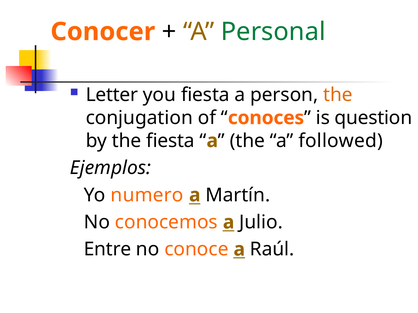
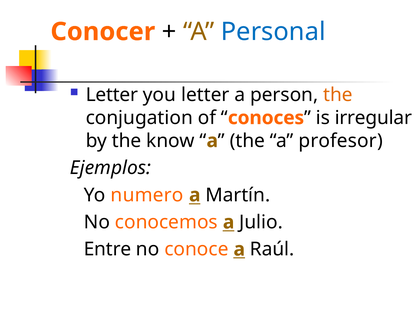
Personal colour: green -> blue
you fiesta: fiesta -> letter
question: question -> irregular
the fiesta: fiesta -> know
followed: followed -> profesor
